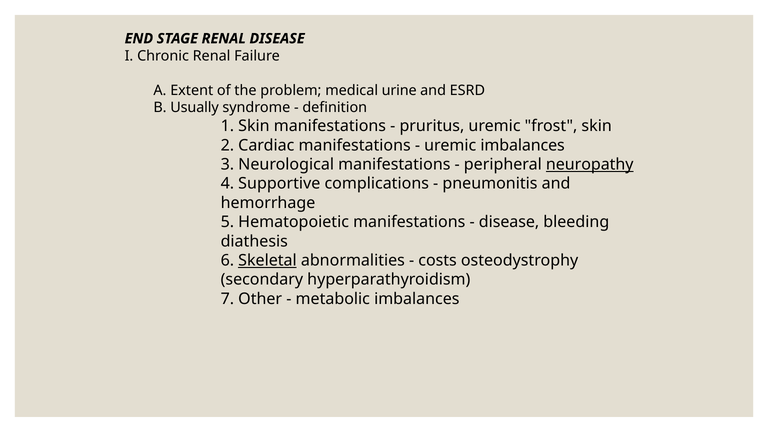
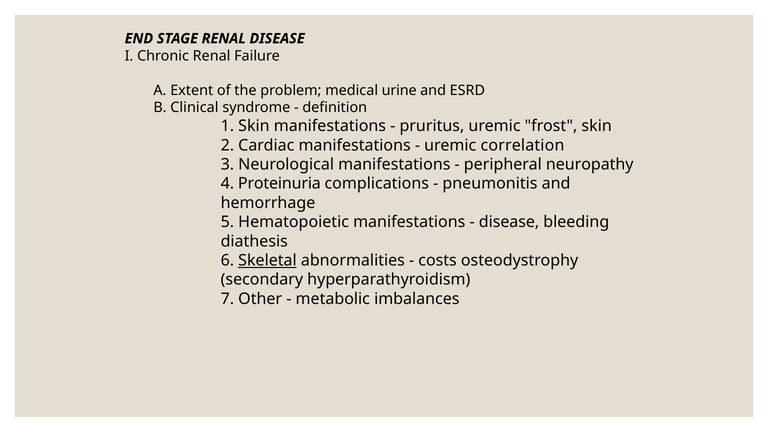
Usually: Usually -> Clinical
uremic imbalances: imbalances -> correlation
neuropathy underline: present -> none
Supportive: Supportive -> Proteinuria
